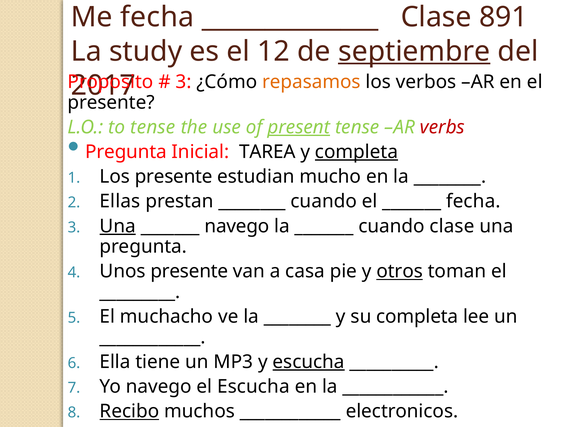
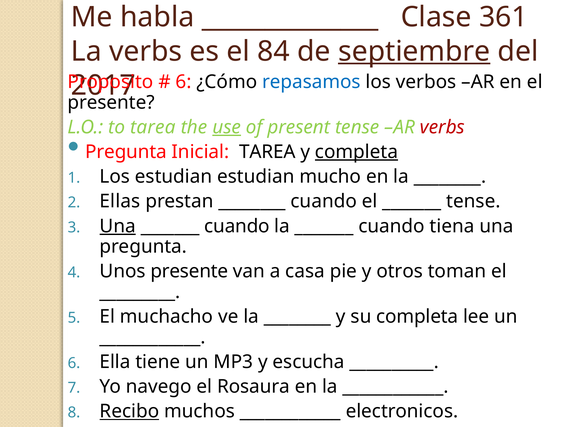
Me fecha: fecha -> habla
891: 891 -> 361
La study: study -> verbs
12: 12 -> 84
3 at (183, 82): 3 -> 6
repasamos colour: orange -> blue
to tense: tense -> tarea
use underline: none -> present
present underline: present -> none
Los presente: presente -> estudian
fecha at (473, 201): fecha -> tense
navego at (237, 226): navego -> cuando
cuando clase: clase -> tiena
otros underline: present -> none
escucha at (309, 362) underline: present -> none
el Escucha: Escucha -> Rosaura
